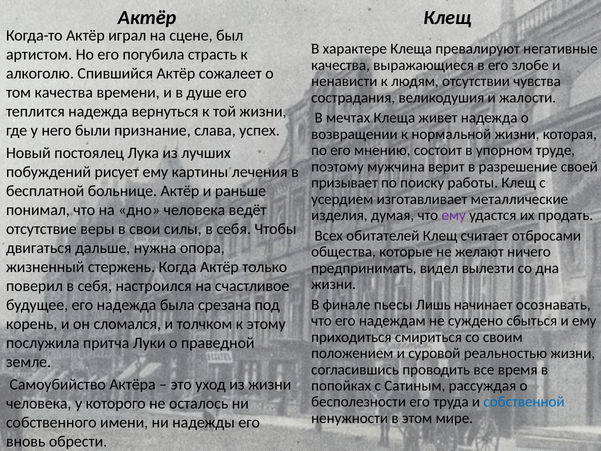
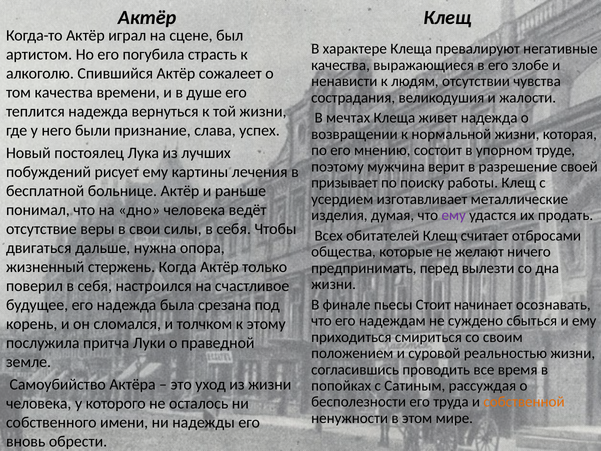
видел: видел -> перед
Лишь: Лишь -> Стоит
собственной colour: blue -> orange
